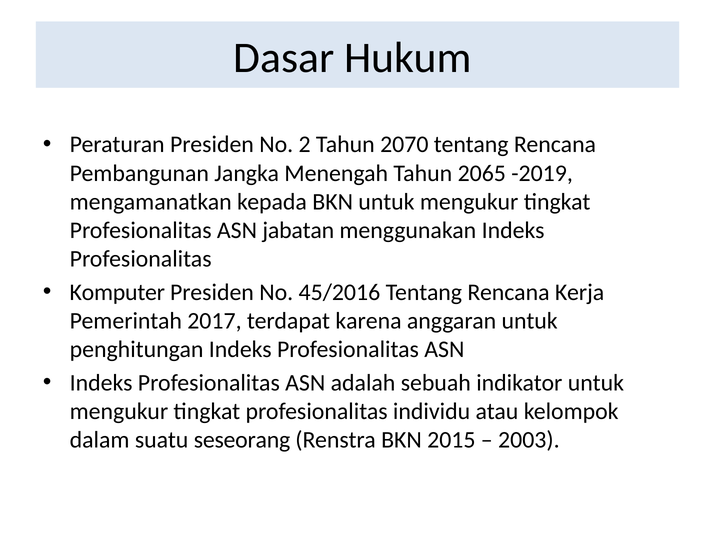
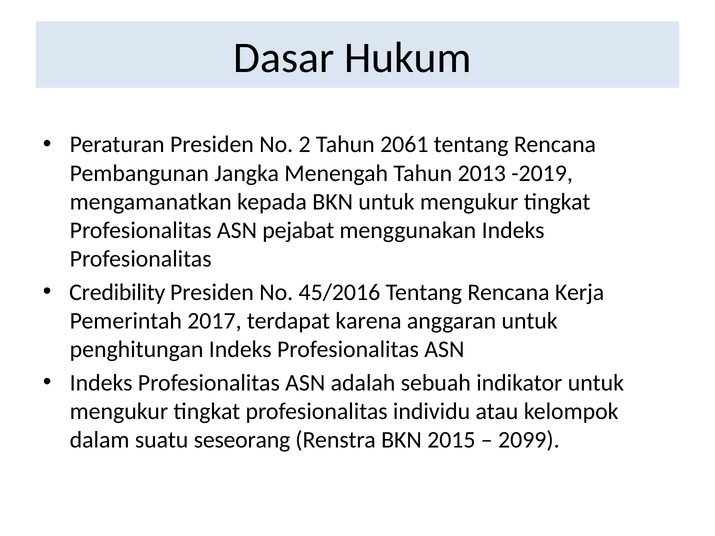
2070: 2070 -> 2061
2065: 2065 -> 2013
jabatan: jabatan -> pejabat
Komputer: Komputer -> Credibility
2003: 2003 -> 2099
